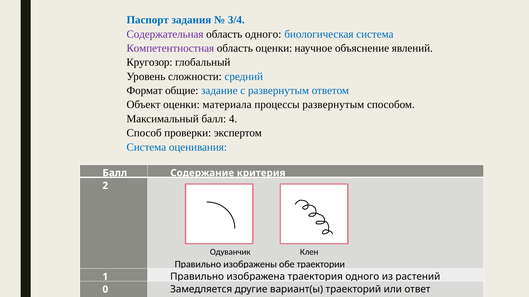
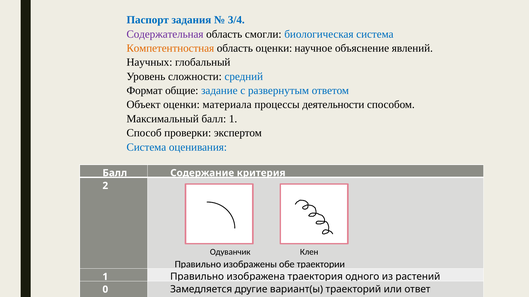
область одного: одного -> смогли
Компетентностная colour: purple -> orange
Кругозор: Кругозор -> Научных
процессы развернутым: развернутым -> деятельности
балл 4: 4 -> 1
